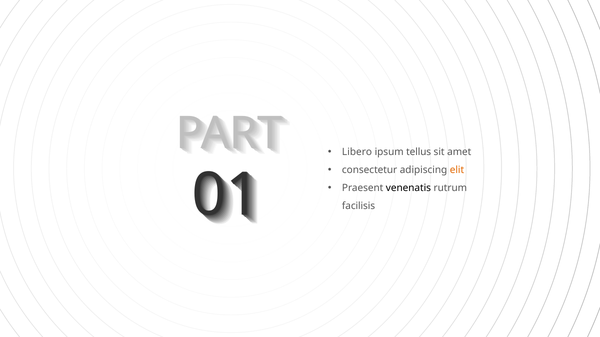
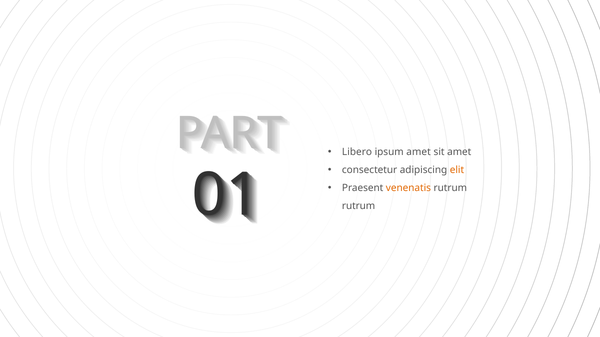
ipsum tellus: tellus -> amet
venenatis colour: black -> orange
facilisis at (359, 206): facilisis -> rutrum
